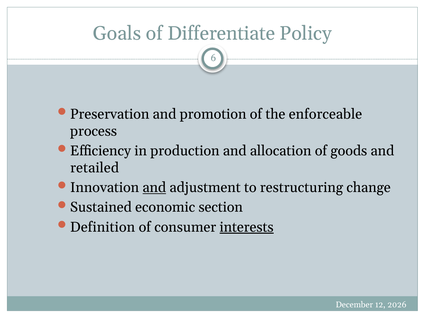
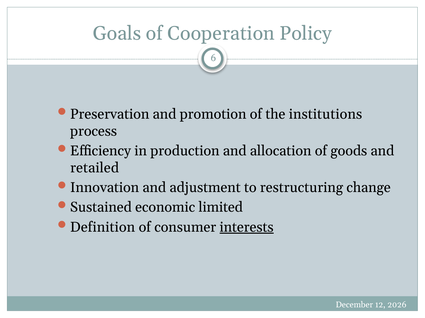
Differentiate: Differentiate -> Cooperation
enforceable: enforceable -> institutions
and at (154, 188) underline: present -> none
section: section -> limited
